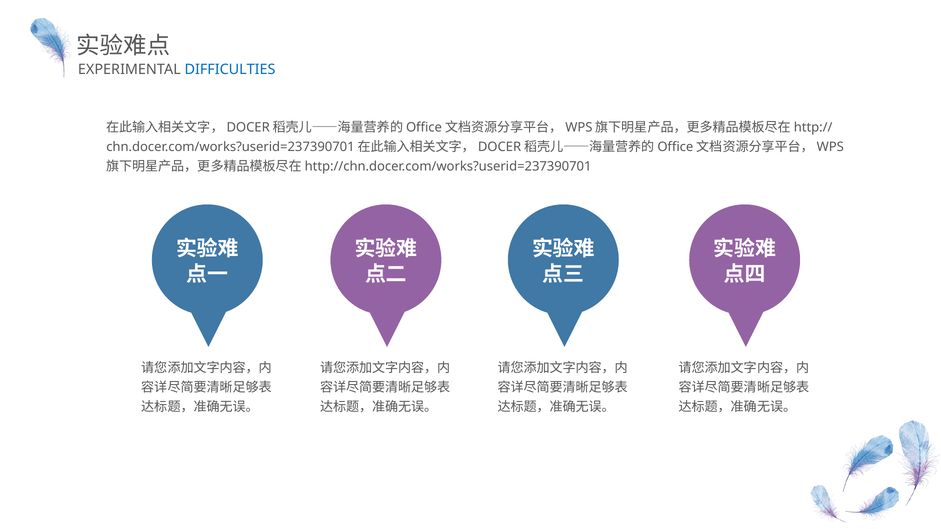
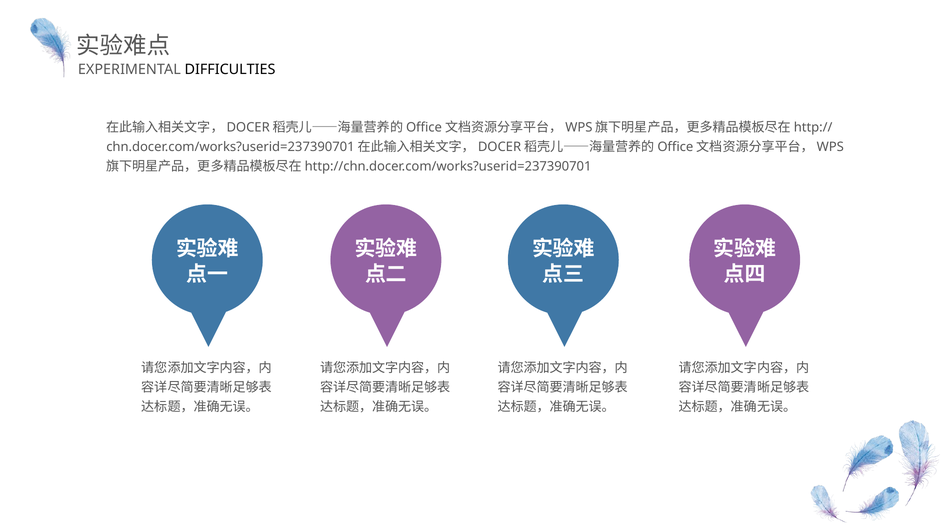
DIFFICULTIES colour: blue -> black
